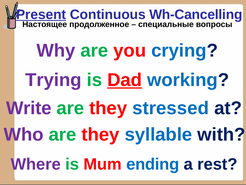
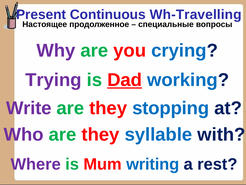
Present underline: present -> none
Wh-Cancelling: Wh-Cancelling -> Wh-Travelling
stressed: stressed -> stopping
ending: ending -> writing
